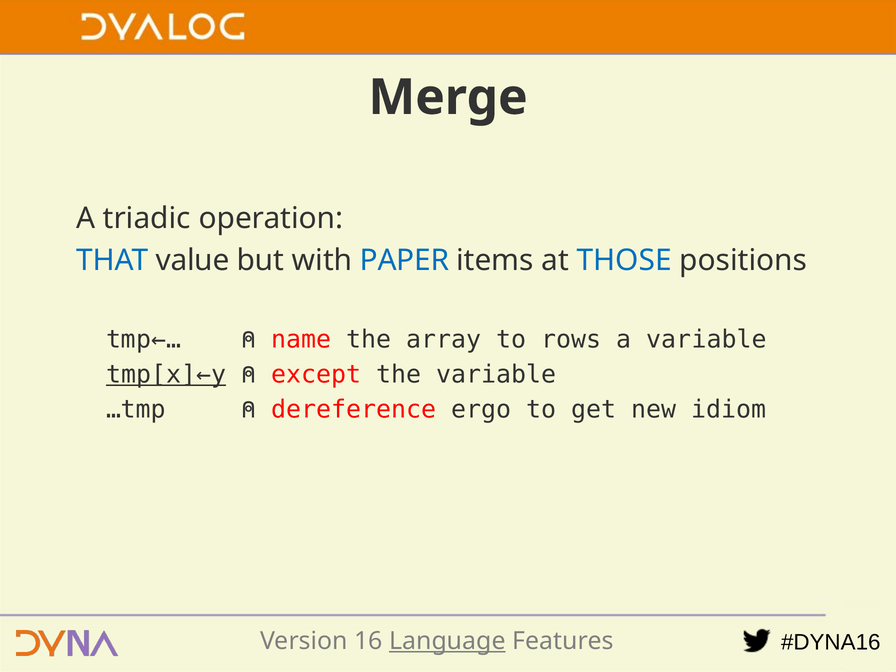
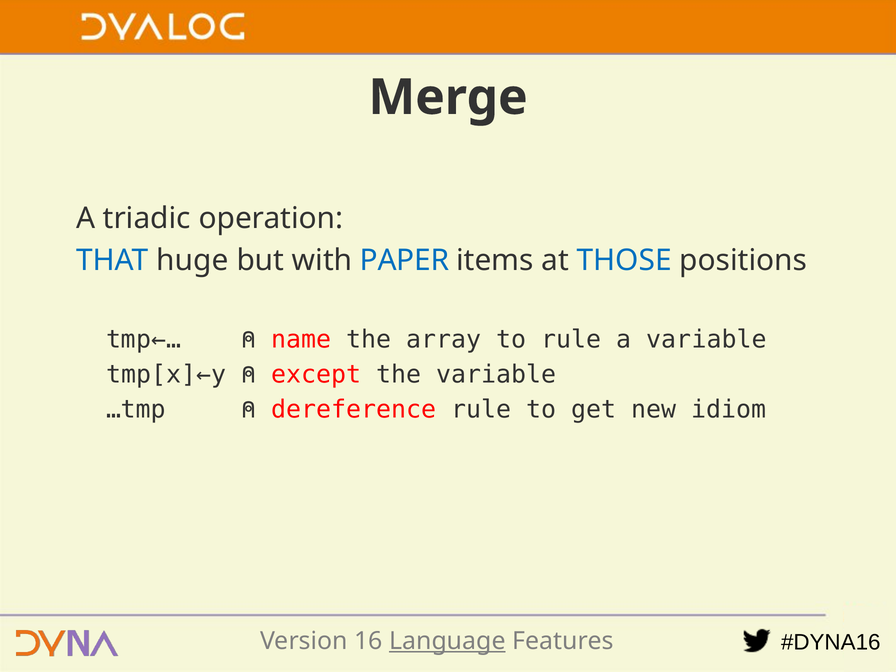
value: value -> huge
to rows: rows -> rule
tmp[x]←y underline: present -> none
dereference ergo: ergo -> rule
